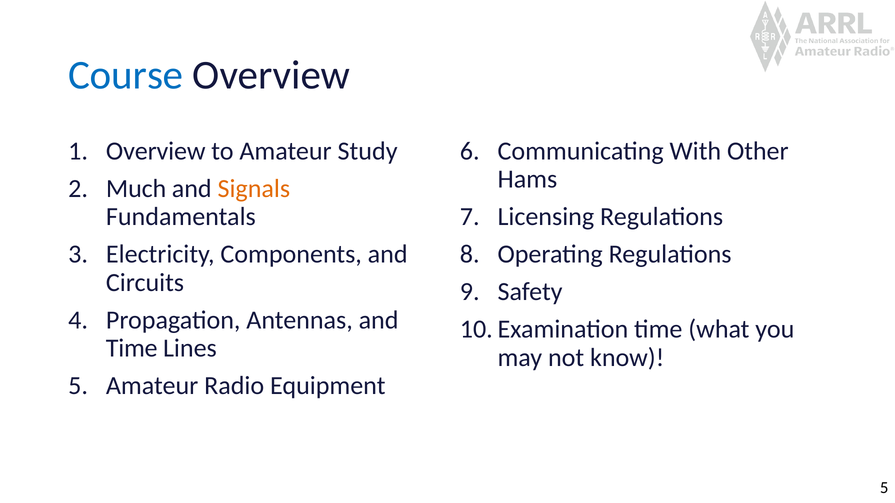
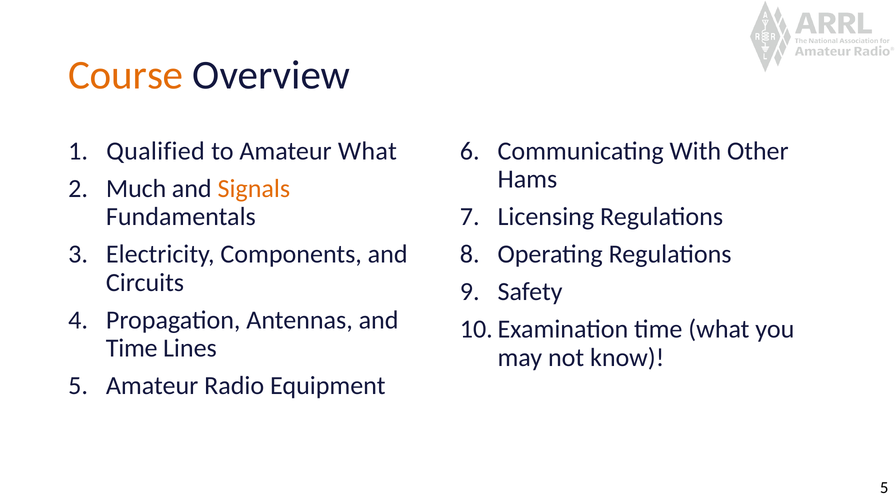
Course colour: blue -> orange
Overview at (156, 151): Overview -> Qualified
Amateur Study: Study -> What
